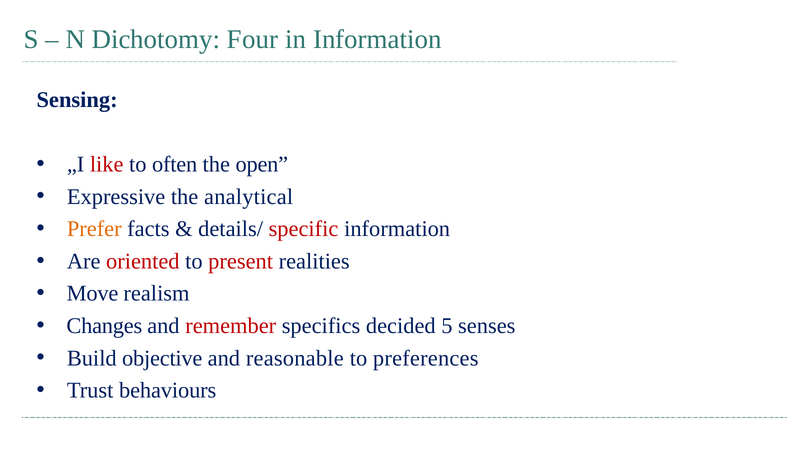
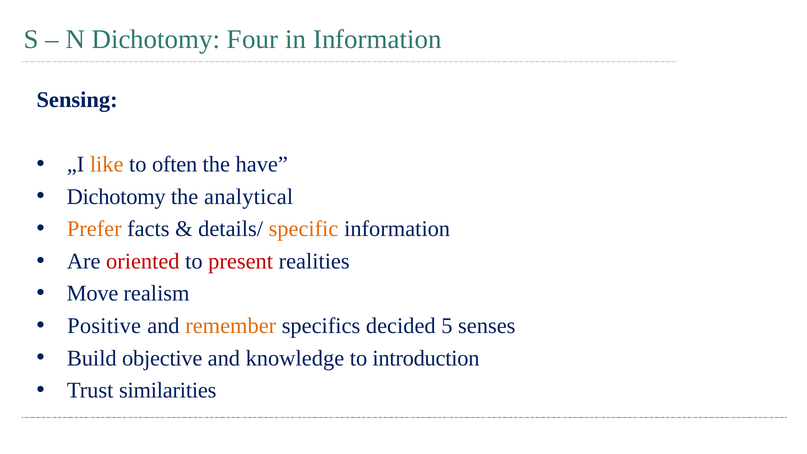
like colour: red -> orange
open: open -> have
Expressive at (116, 197): Expressive -> Dichotomy
specific colour: red -> orange
Changes: Changes -> Positive
remember colour: red -> orange
reasonable: reasonable -> knowledge
preferences: preferences -> introduction
behaviours: behaviours -> similarities
